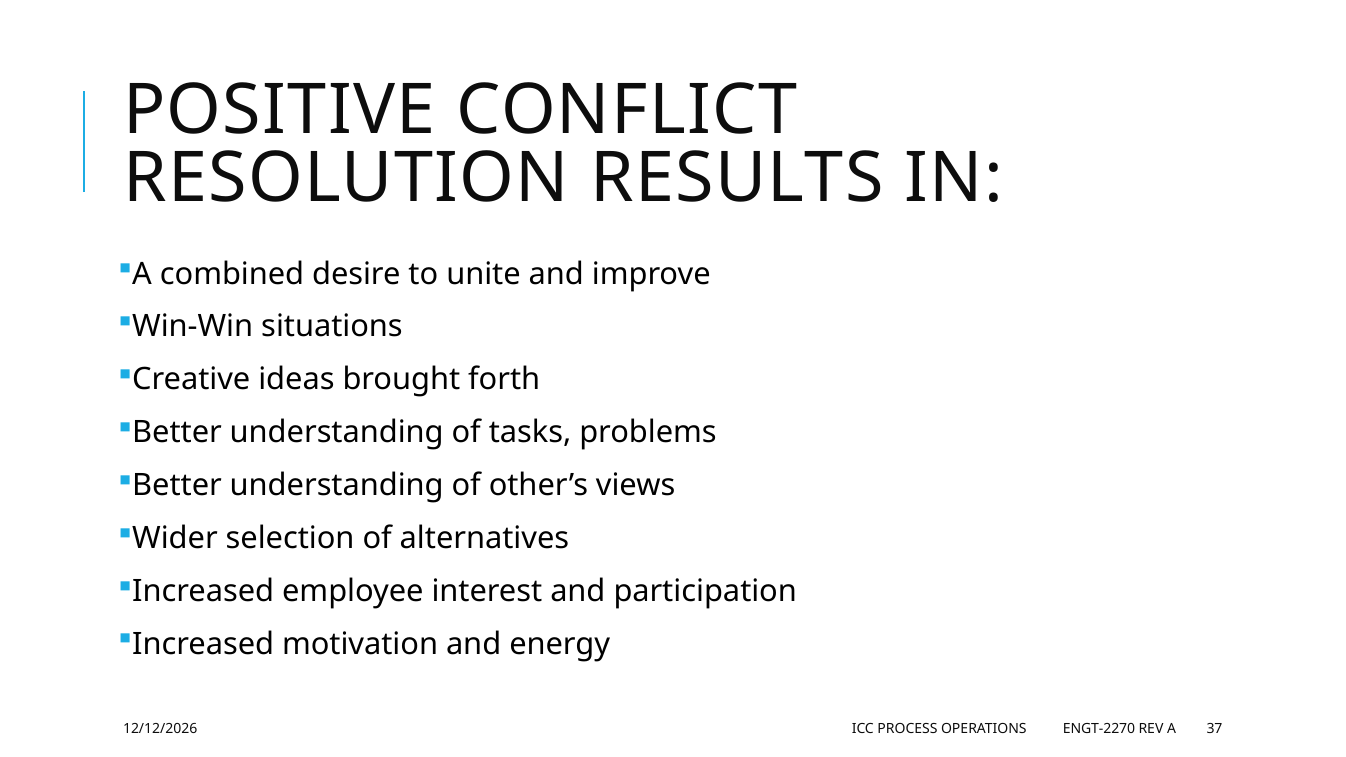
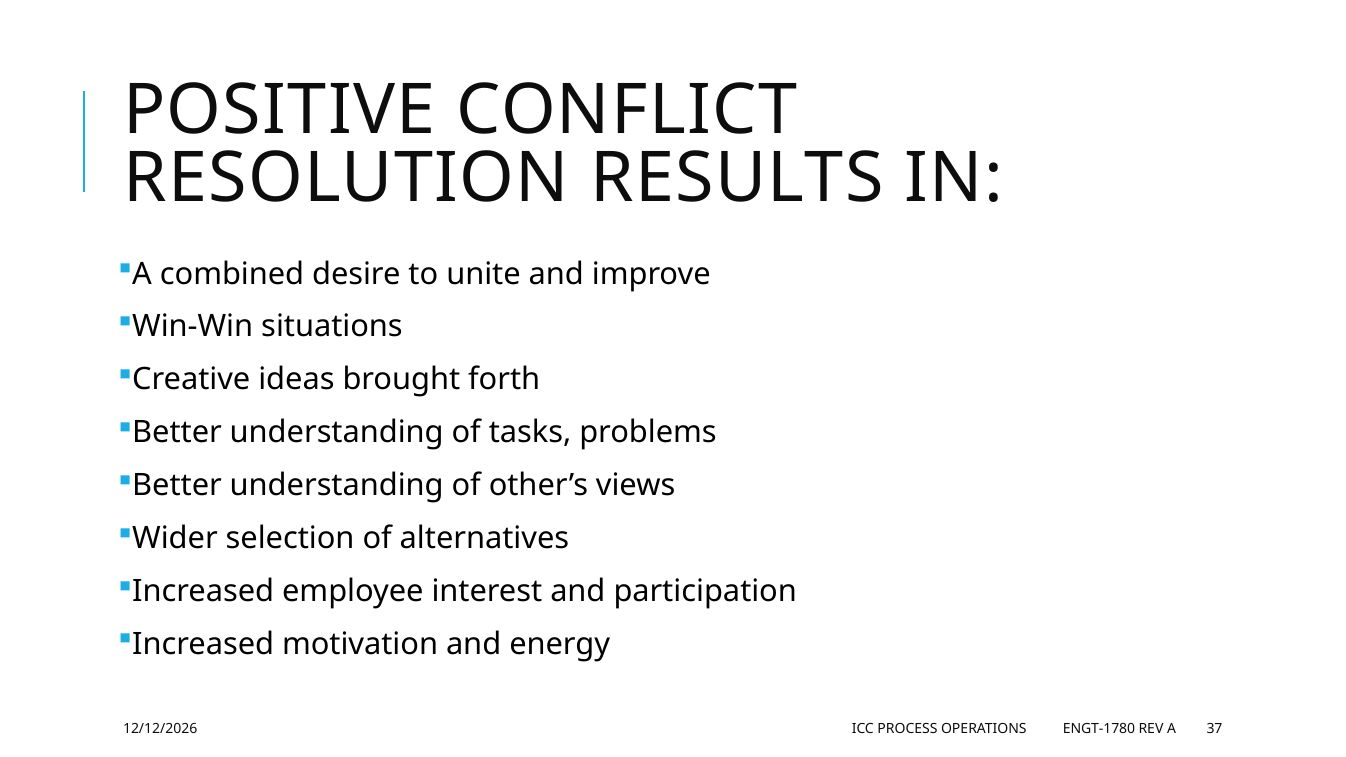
ENGT-2270: ENGT-2270 -> ENGT-1780
